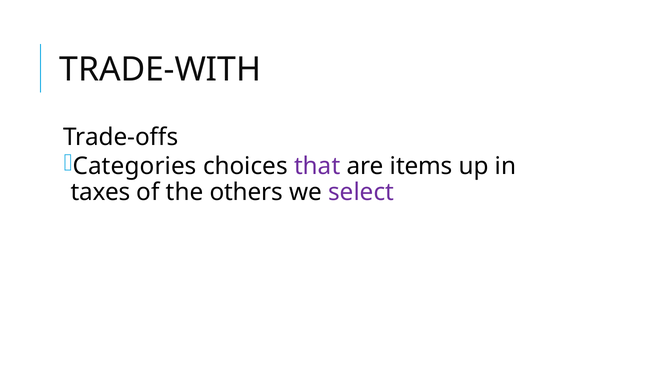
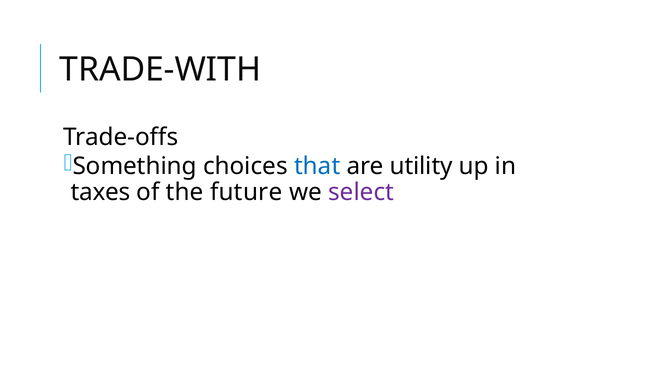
Categories: Categories -> Something
that colour: purple -> blue
items: items -> utility
others: others -> future
